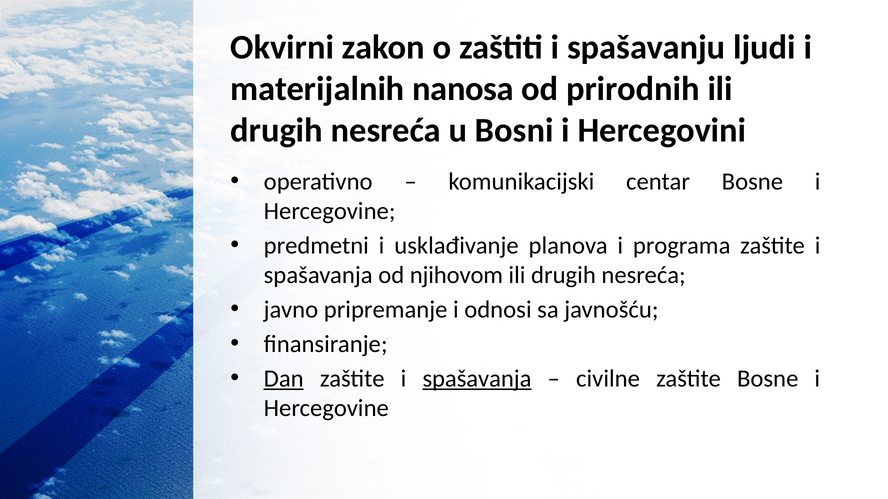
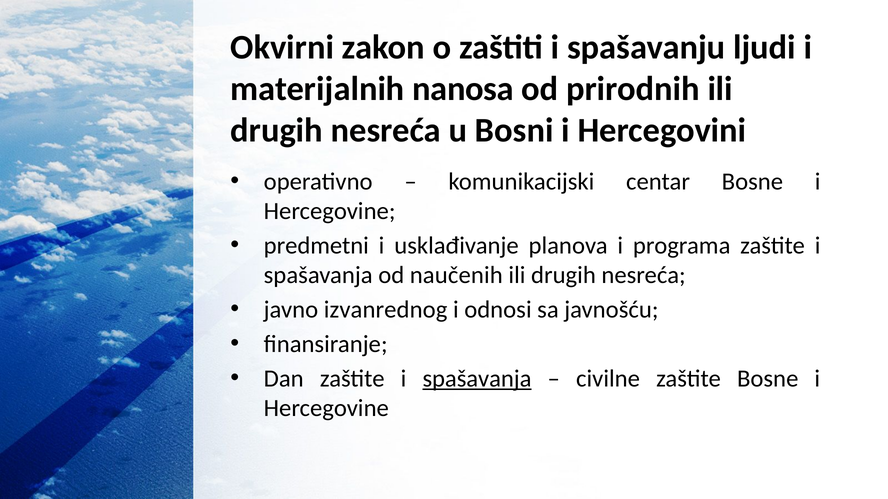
njihovom: njihovom -> naučenih
pripremanje: pripremanje -> izvanrednog
Dan underline: present -> none
